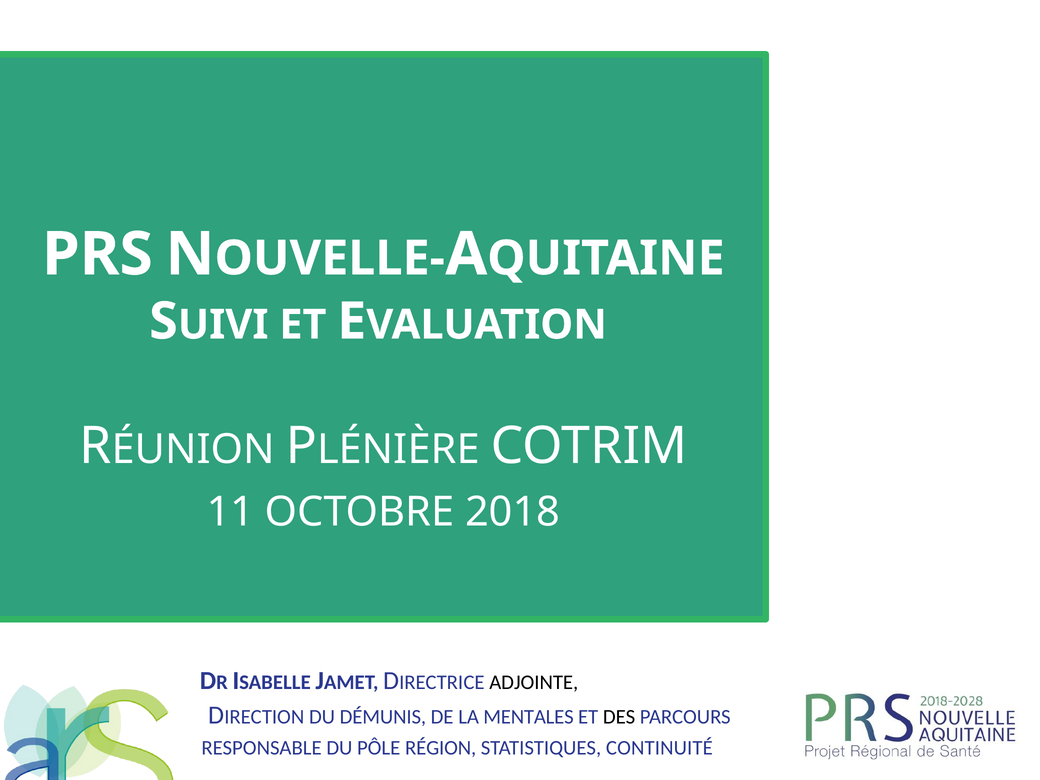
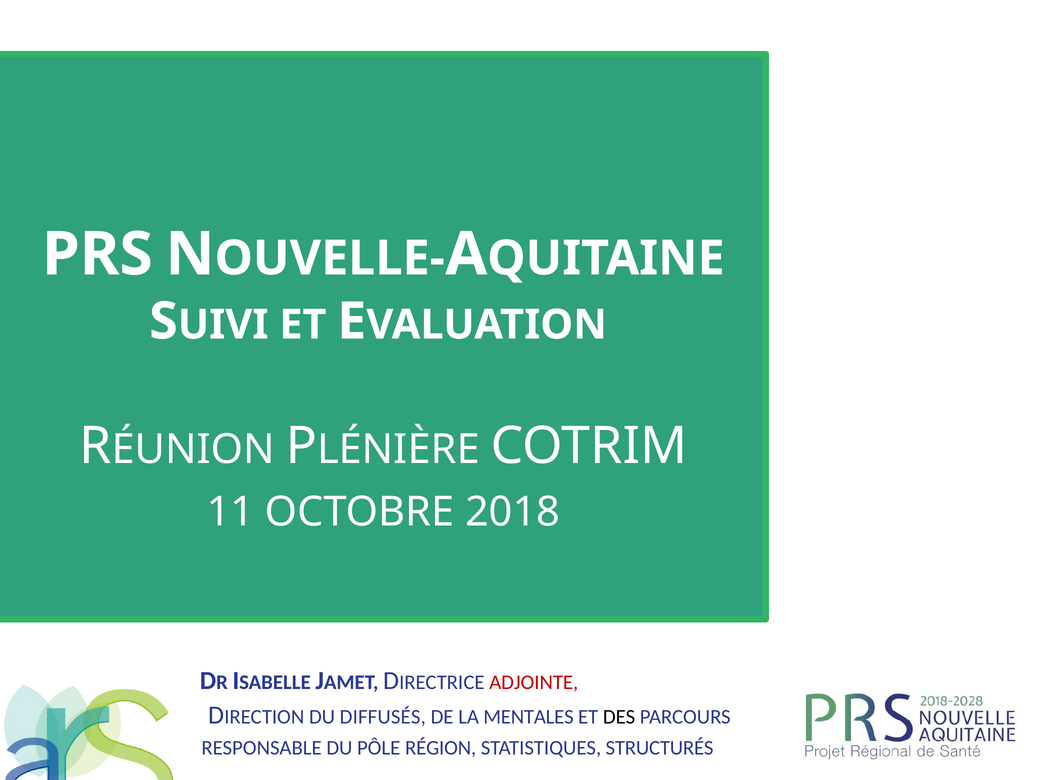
ADJOINTE colour: black -> red
DÉMUNIS: DÉMUNIS -> DIFFUSÉS
CONTINUITÉ: CONTINUITÉ -> STRUCTURÉS
